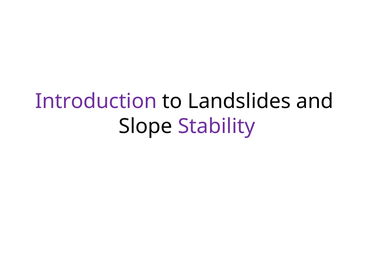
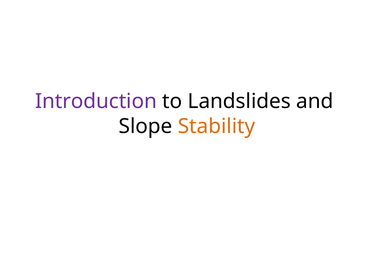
Stability colour: purple -> orange
